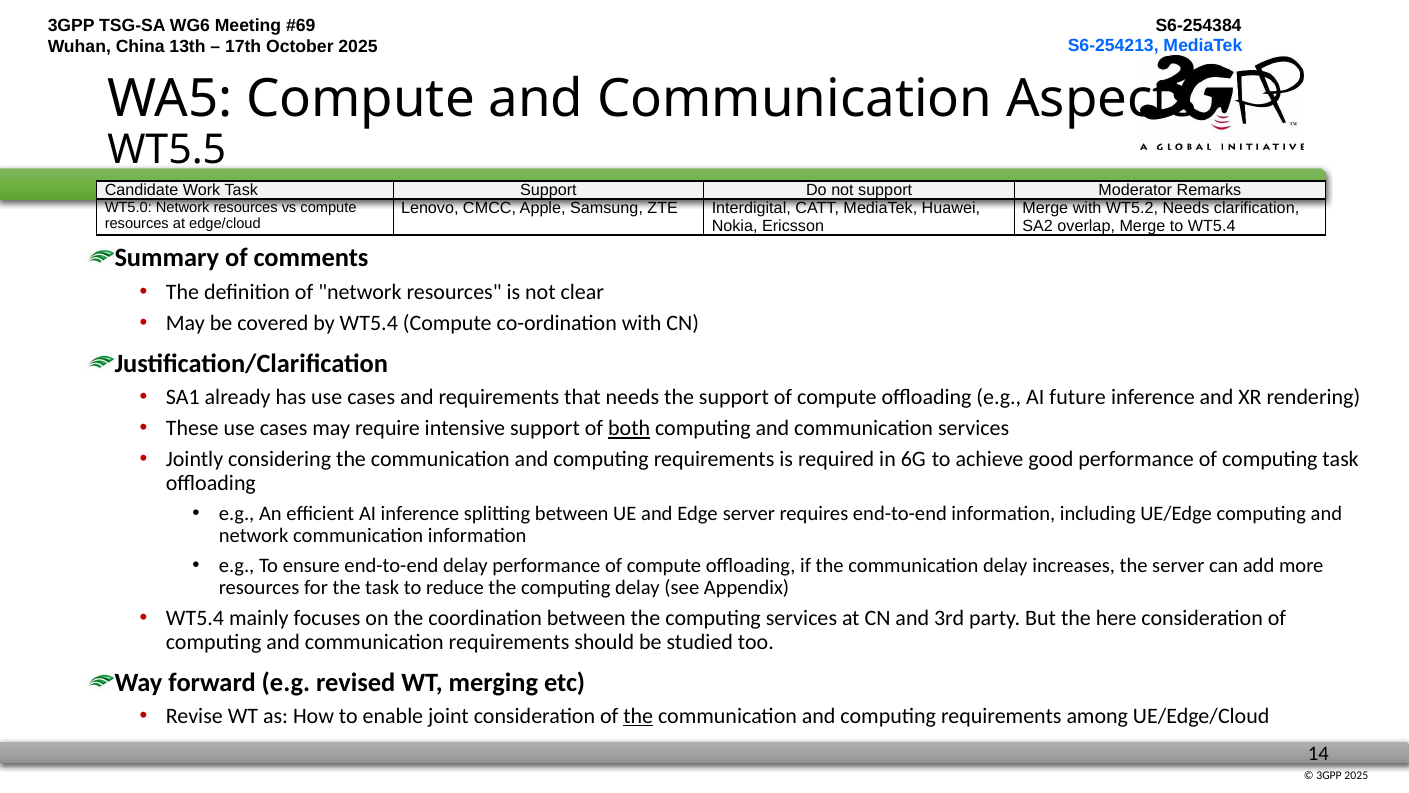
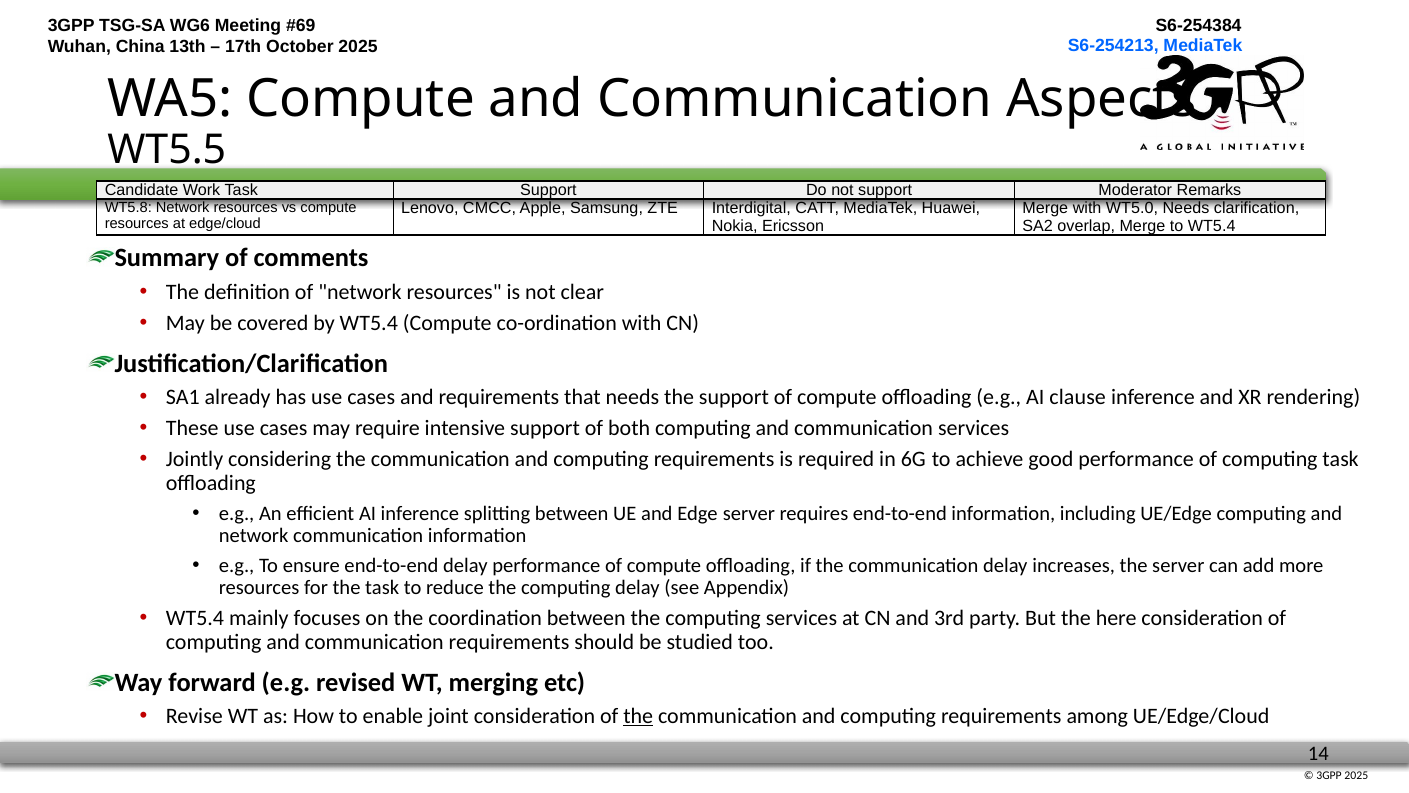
WT5.0: WT5.0 -> WT5.8
WT5.2: WT5.2 -> WT5.0
future: future -> clause
both underline: present -> none
